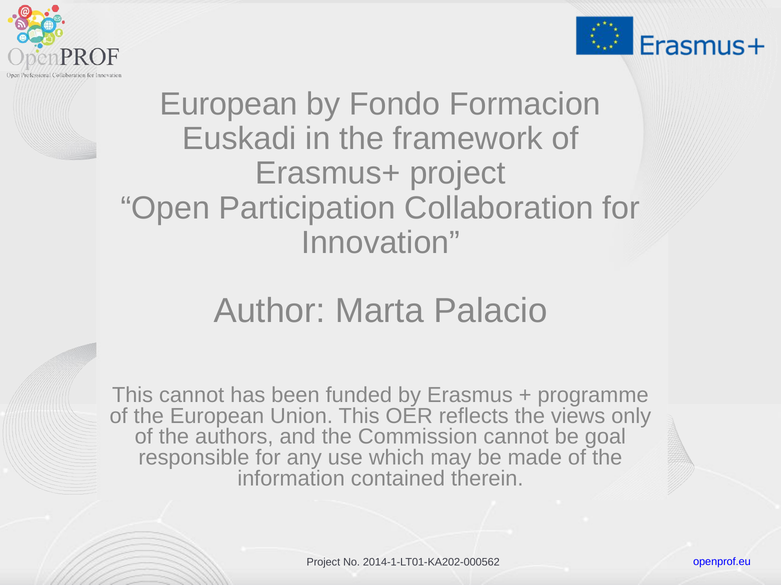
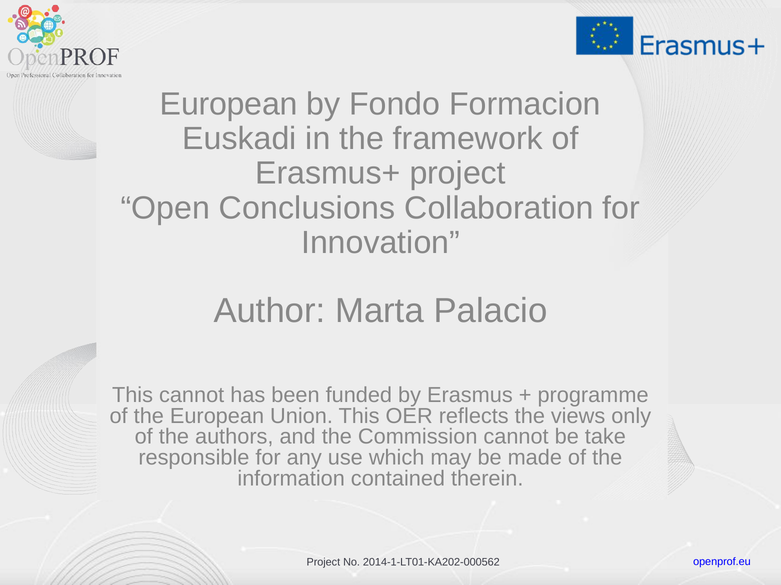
Participation: Participation -> Conclusions
goal: goal -> take
